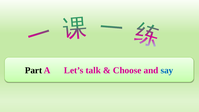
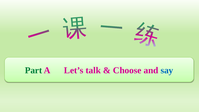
Part colour: black -> green
